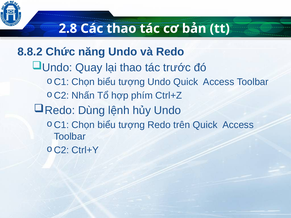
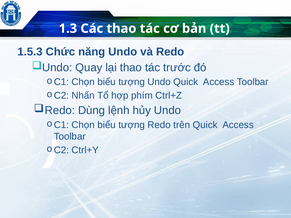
2.8: 2.8 -> 1.3
8.8.2: 8.8.2 -> 1.5.3
